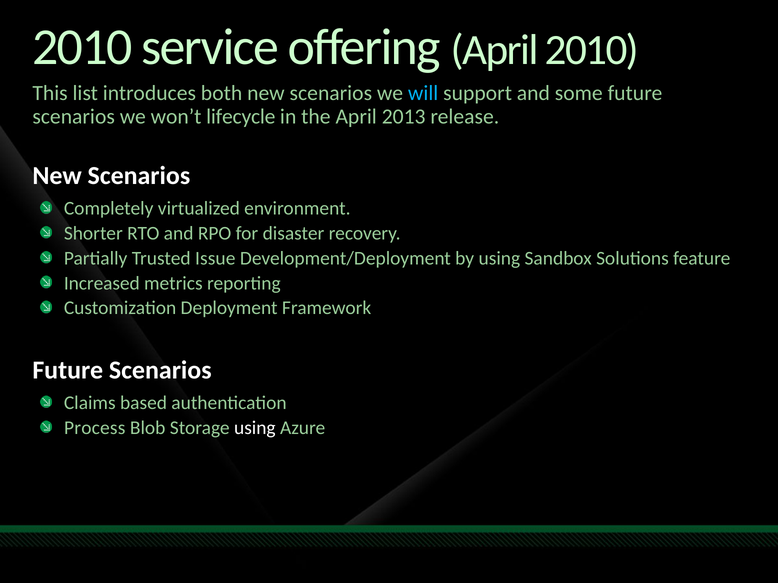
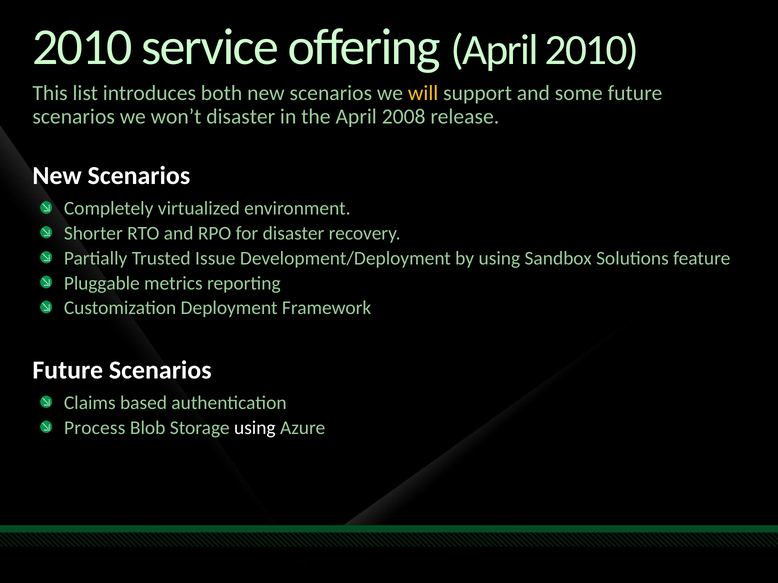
will colour: light blue -> yellow
won’t lifecycle: lifecycle -> disaster
2013: 2013 -> 2008
Increased: Increased -> Pluggable
